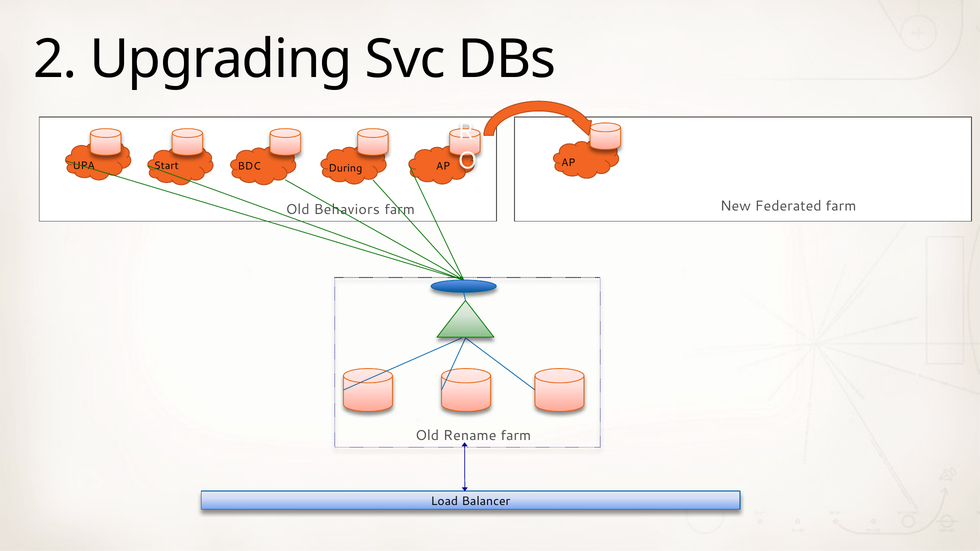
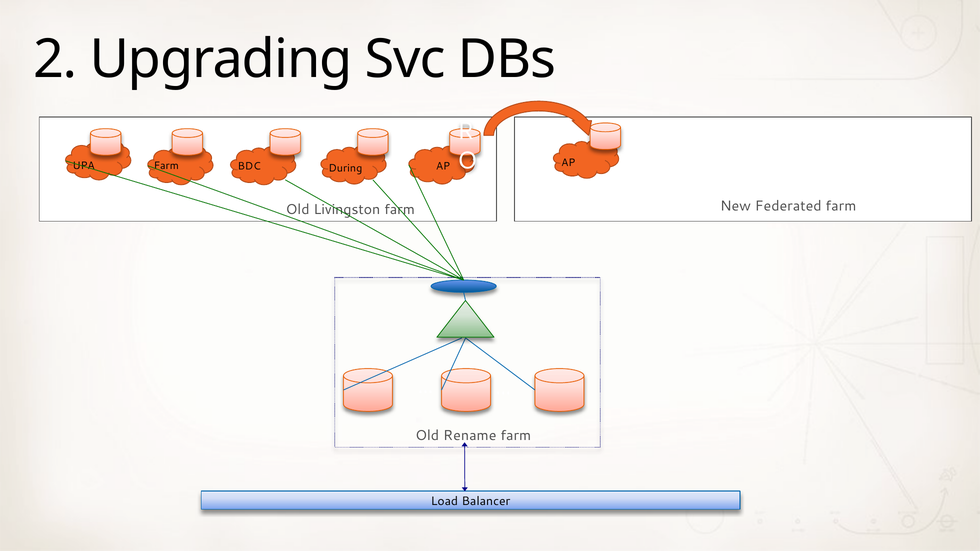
Start at (166, 166): Start -> Farm
Behaviors: Behaviors -> Livingston
